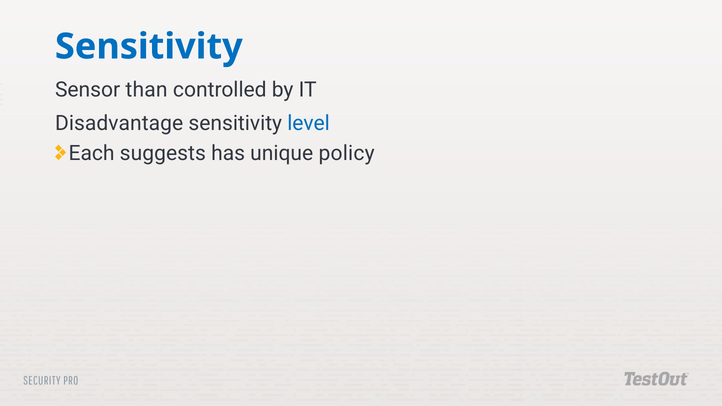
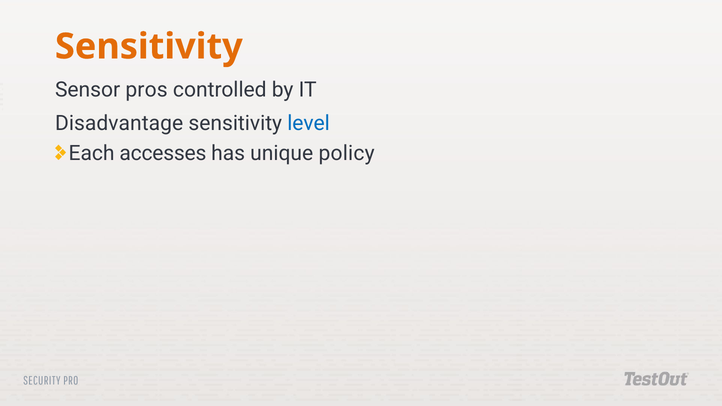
Sensitivity at (149, 47) colour: blue -> orange
than: than -> pros
suggests: suggests -> accesses
